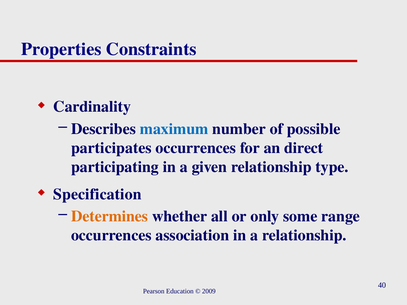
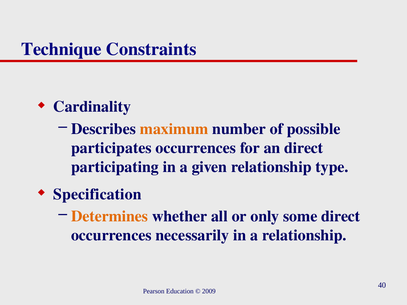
Properties: Properties -> Technique
maximum colour: blue -> orange
some range: range -> direct
association: association -> necessarily
